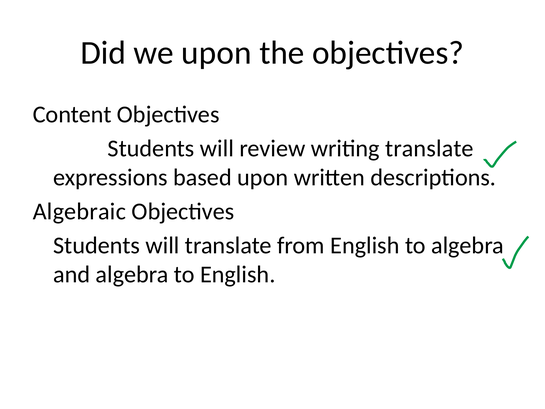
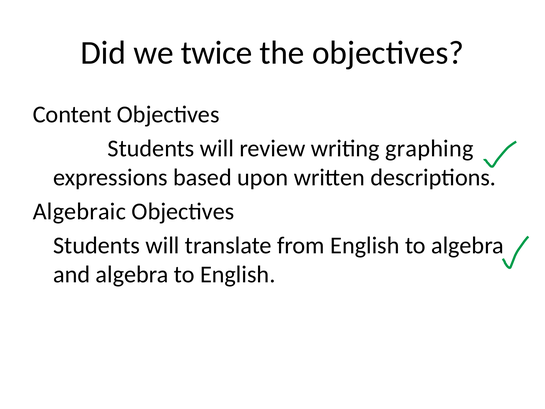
we upon: upon -> twice
writing translate: translate -> graphing
